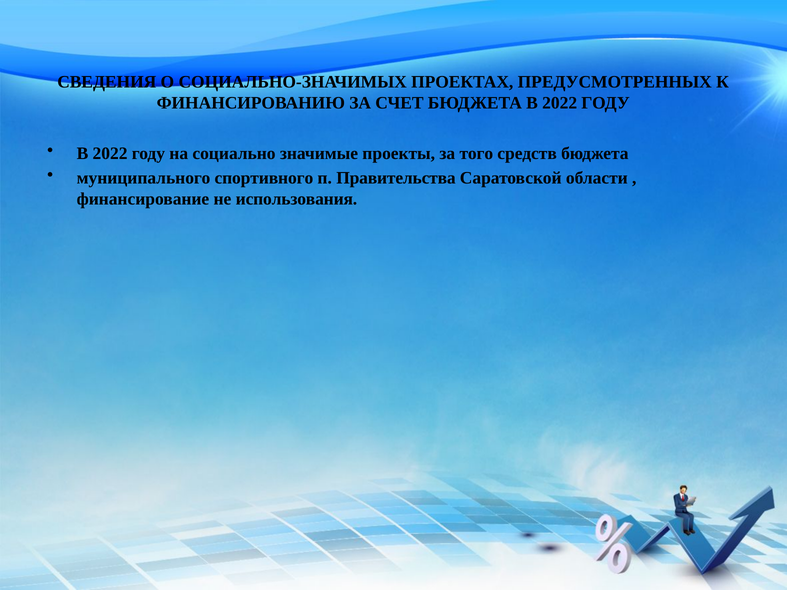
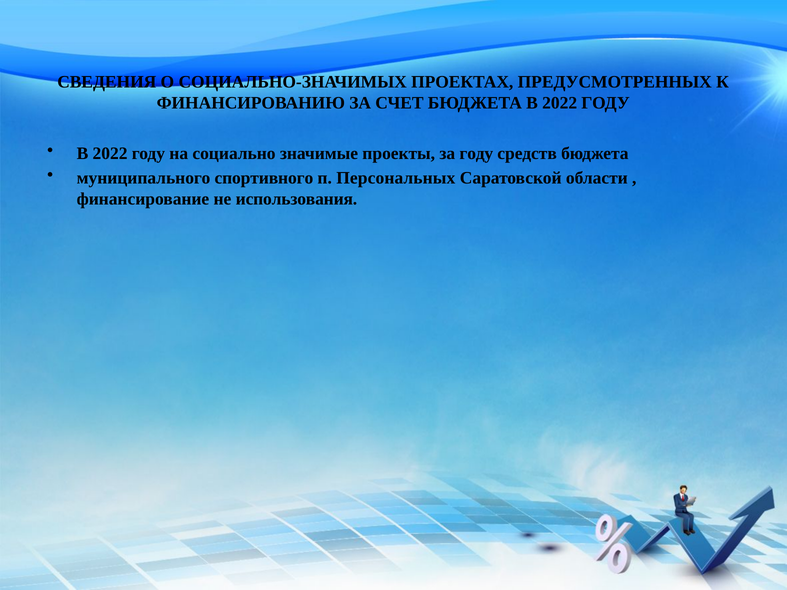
за того: того -> году
Правительства: Правительства -> Персональных
